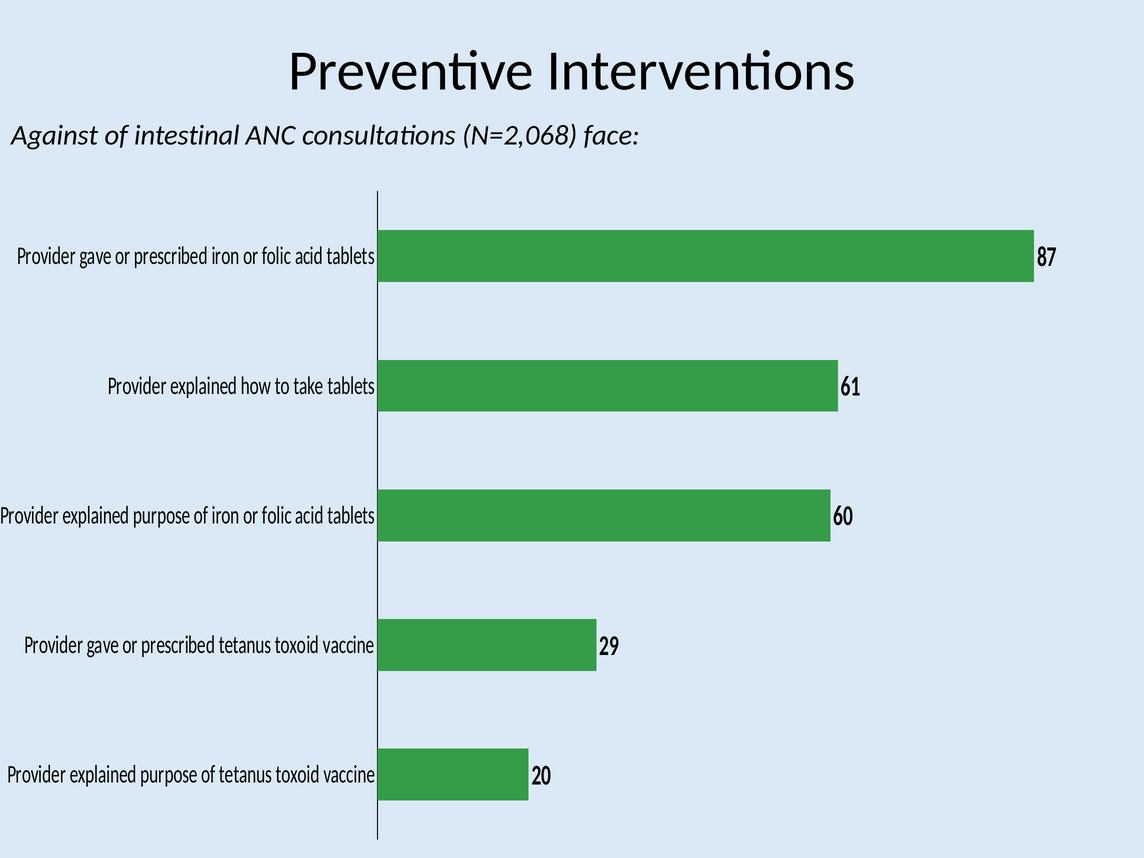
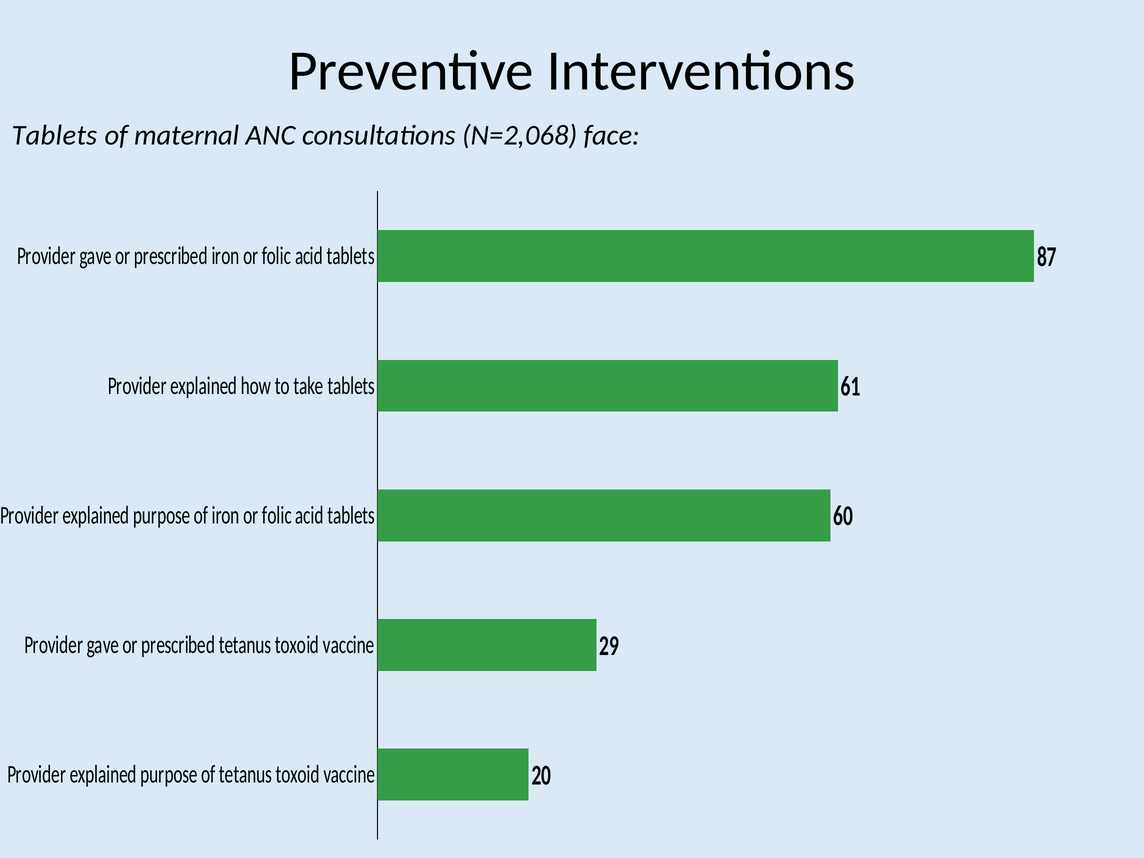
Against at (55, 135): Against -> Tablets
intestinal: intestinal -> maternal
